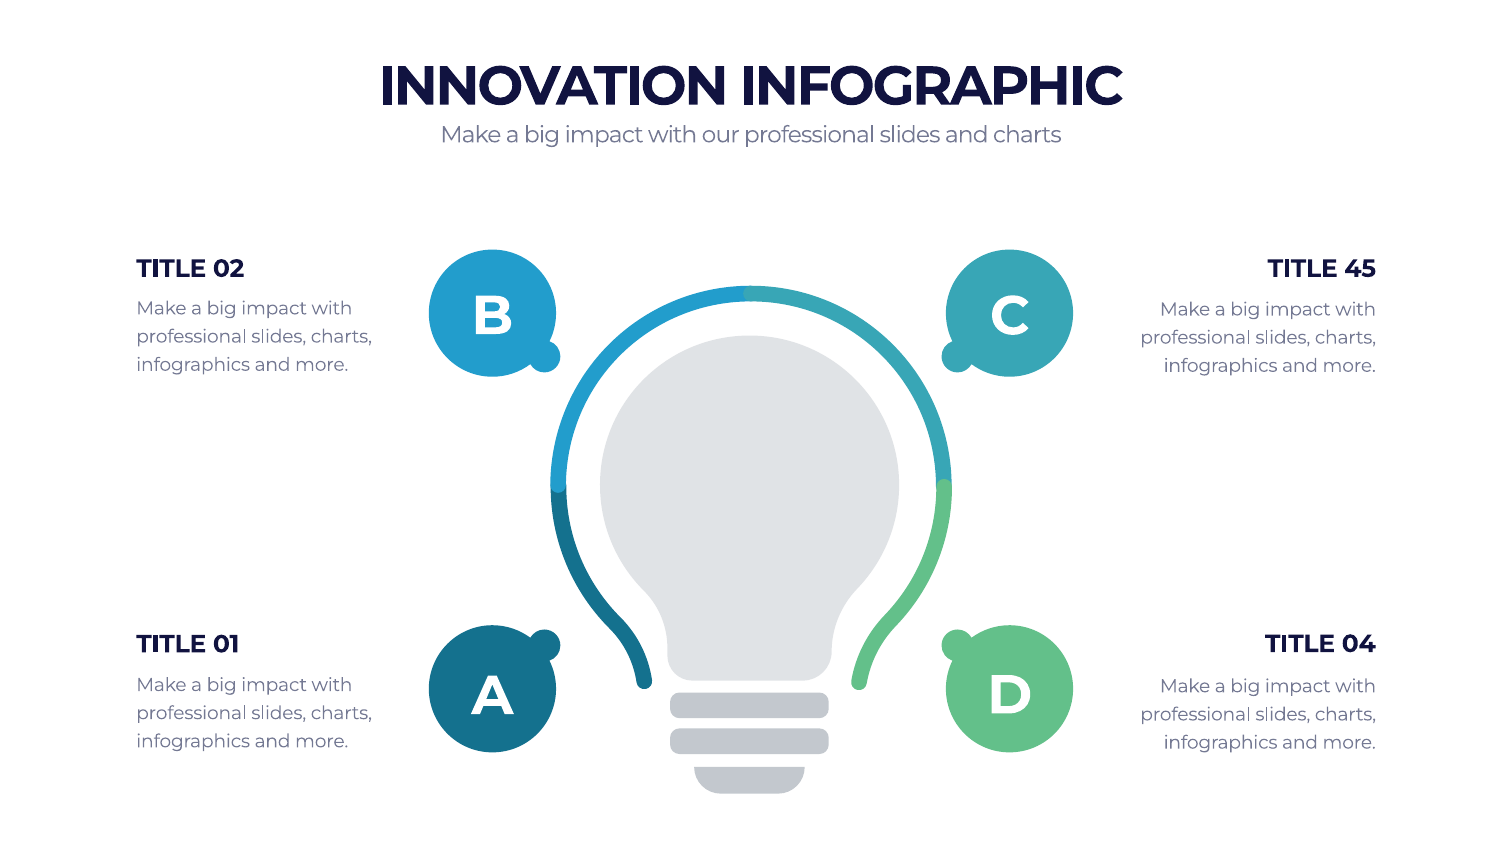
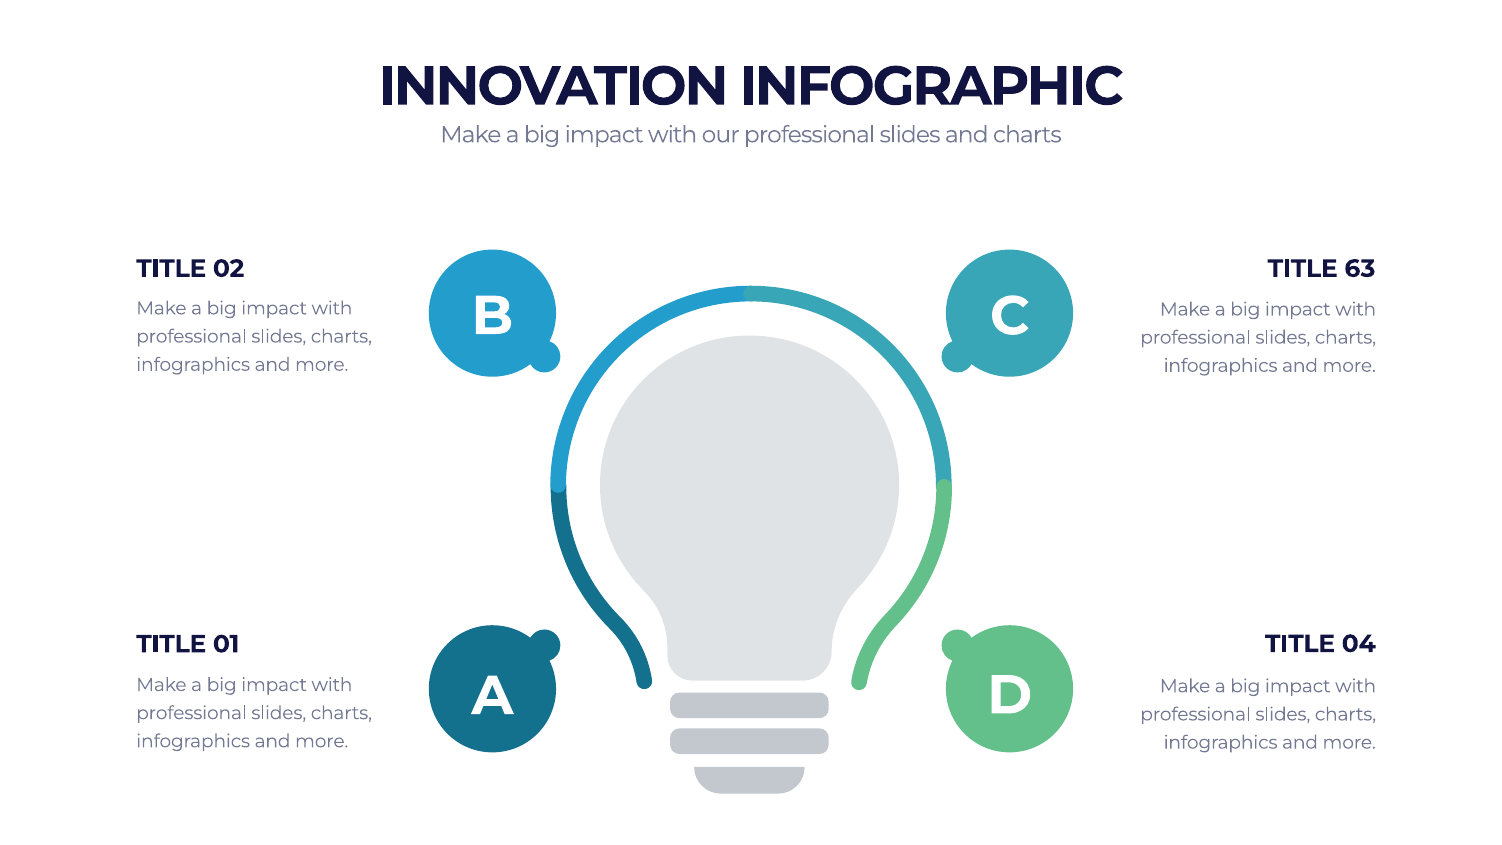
45: 45 -> 63
